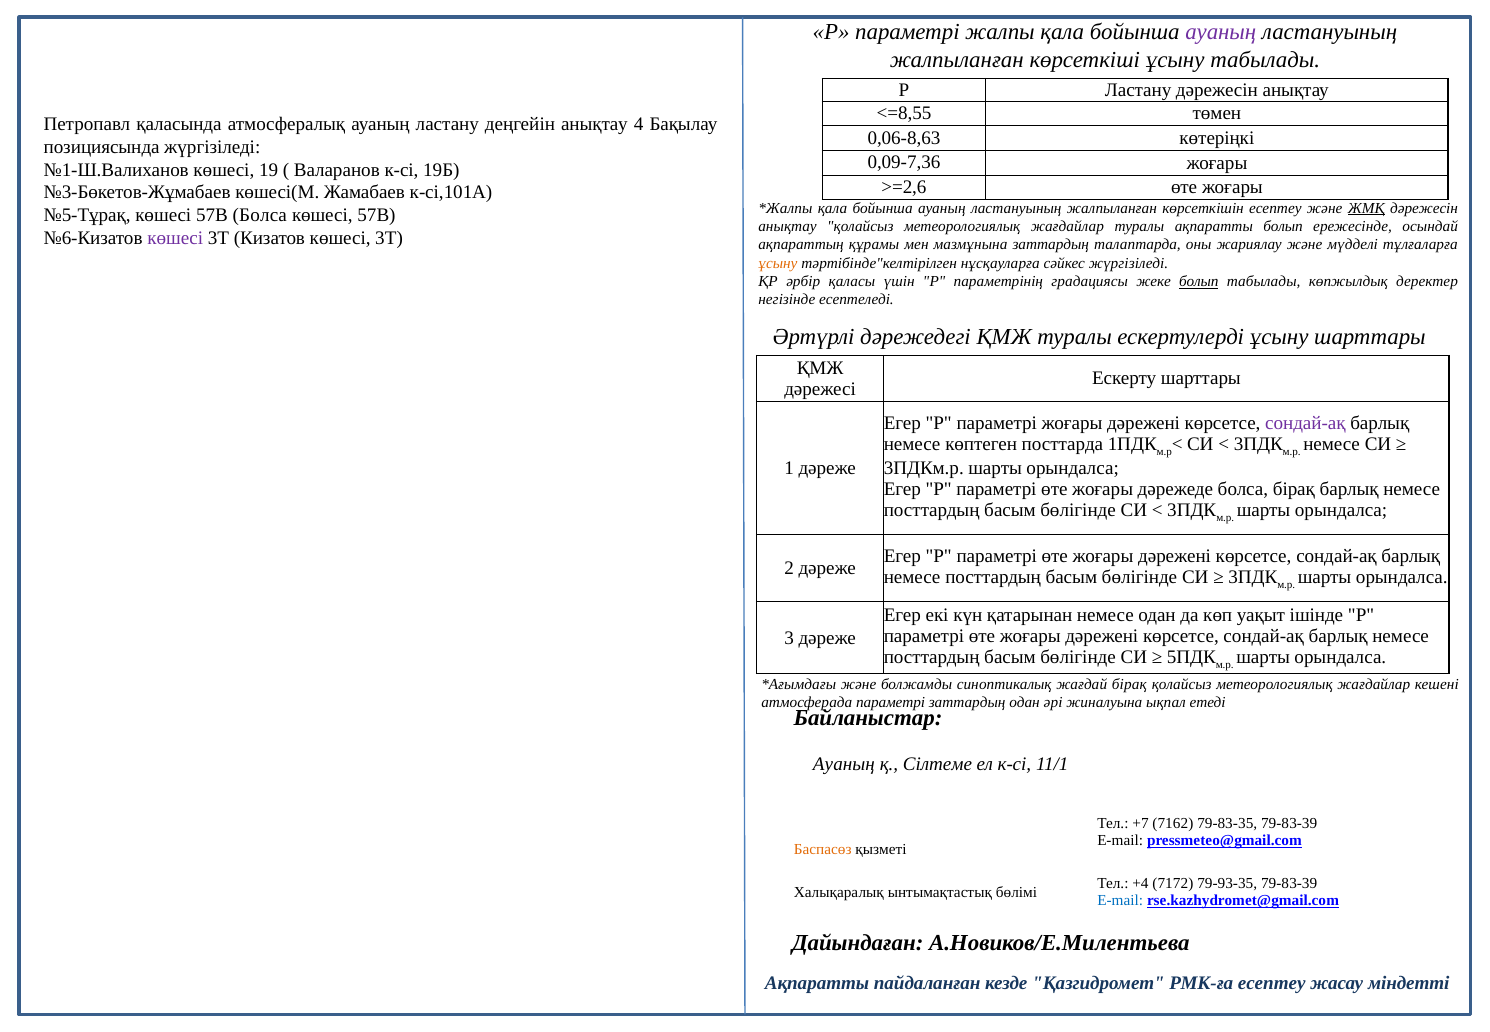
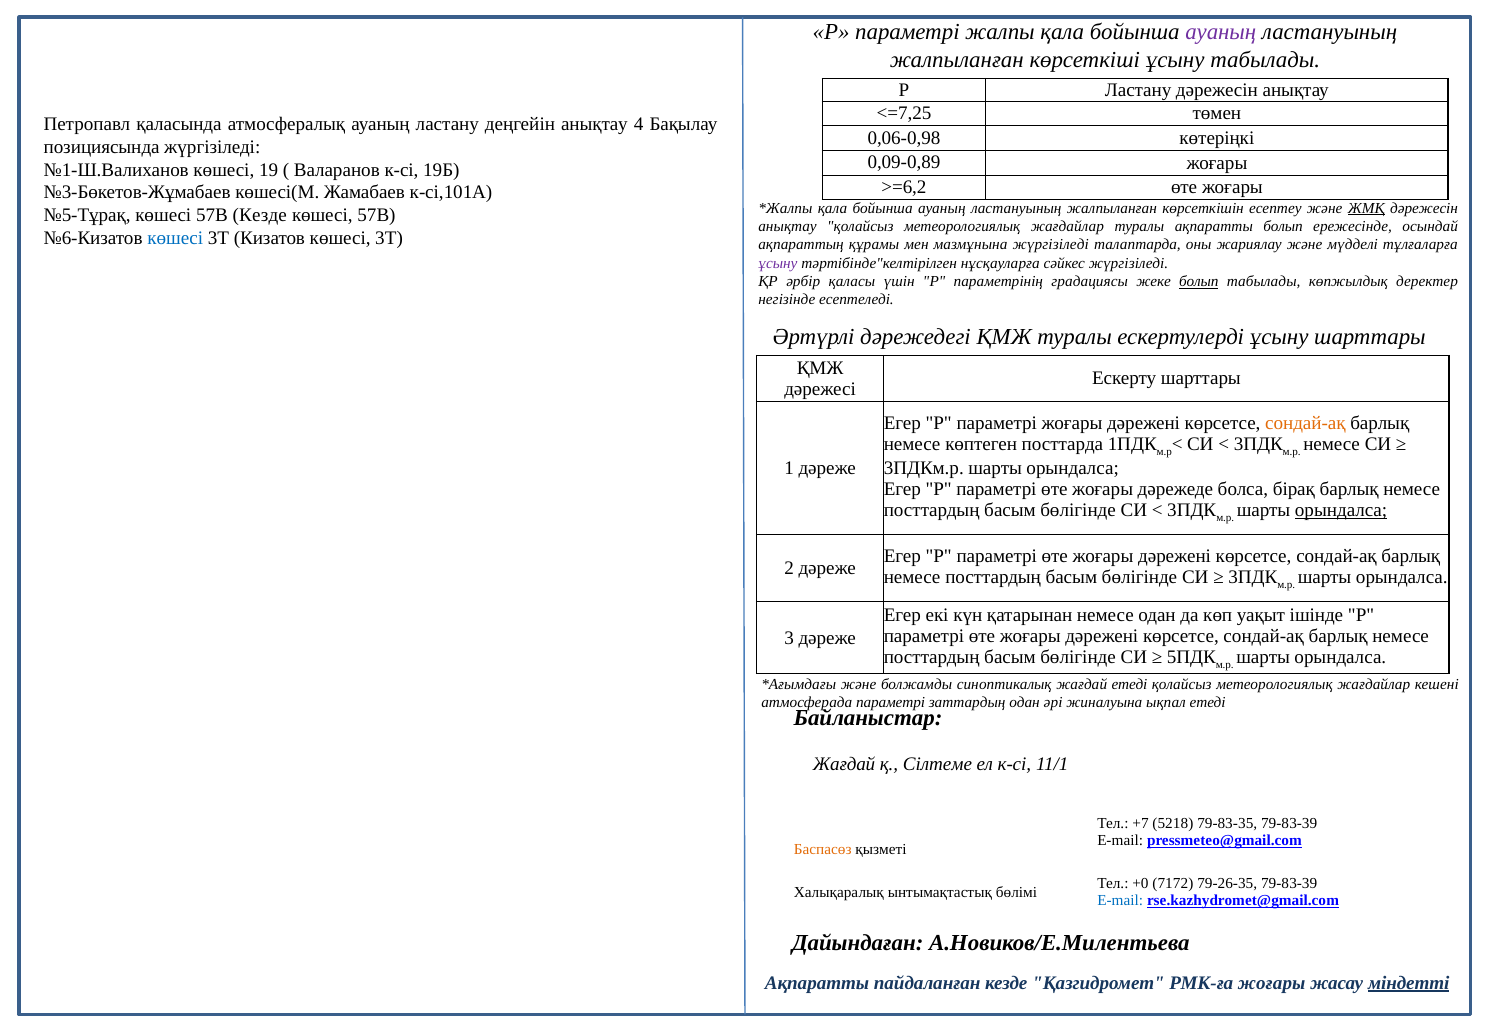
<=8,55: <=8,55 -> <=7,25
0,06-8,63: 0,06-8,63 -> 0,06-0,98
0,09-7,36: 0,09-7,36 -> 0,09-0,89
>=2,6: >=2,6 -> >=6,2
57В Болса: Болса -> Кезде
көшесі at (175, 238) colour: purple -> blue
мазмұнына заттардың: заттардың -> жүргізіледі
ұсыну at (778, 263) colour: orange -> purple
сондай-ақ at (1305, 423) colour: purple -> orange
орындалса at (1341, 510) underline: none -> present
жағдай бірақ: бірақ -> етеді
Ауаның at (844, 764): Ауаның -> Жағдай
7162: 7162 -> 5218
+4: +4 -> +0
79-93-35: 79-93-35 -> 79-26-35
РМК-ға есептеу: есептеу -> жоғары
міндетті underline: none -> present
